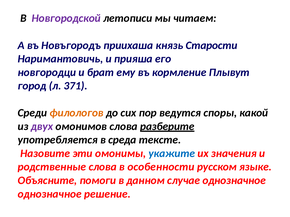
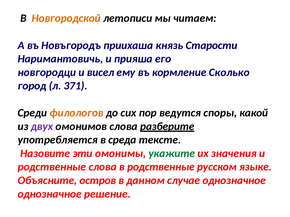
Новгородской colour: purple -> orange
брат: брат -> висел
Плывут: Плывут -> Сколько
укажите colour: blue -> green
в особенности: особенности -> родственные
помоги: помоги -> остров
